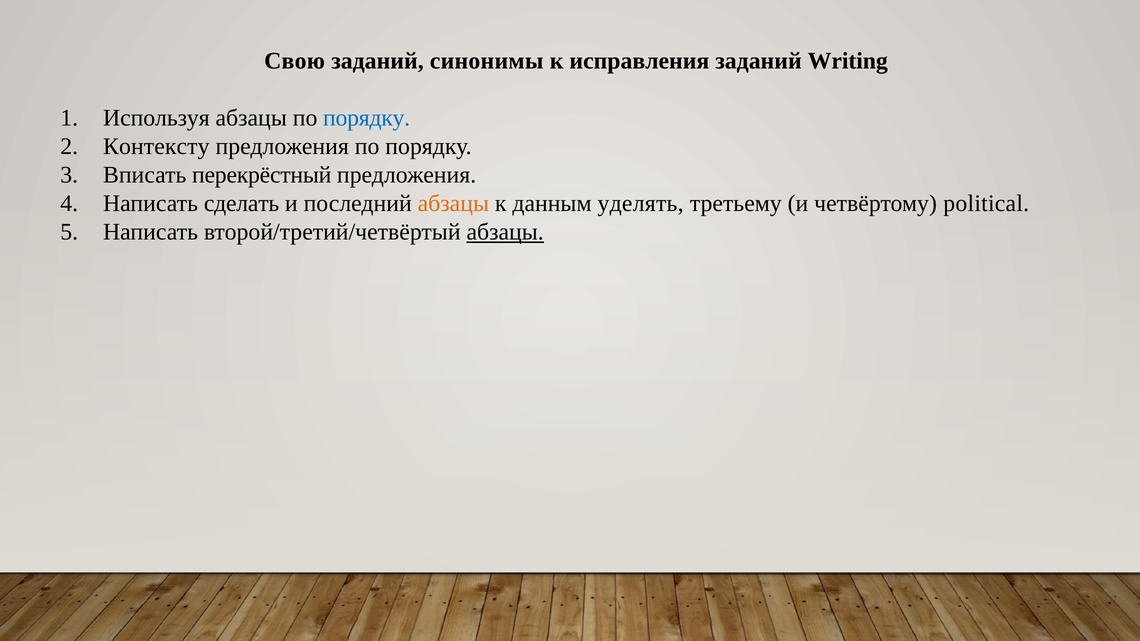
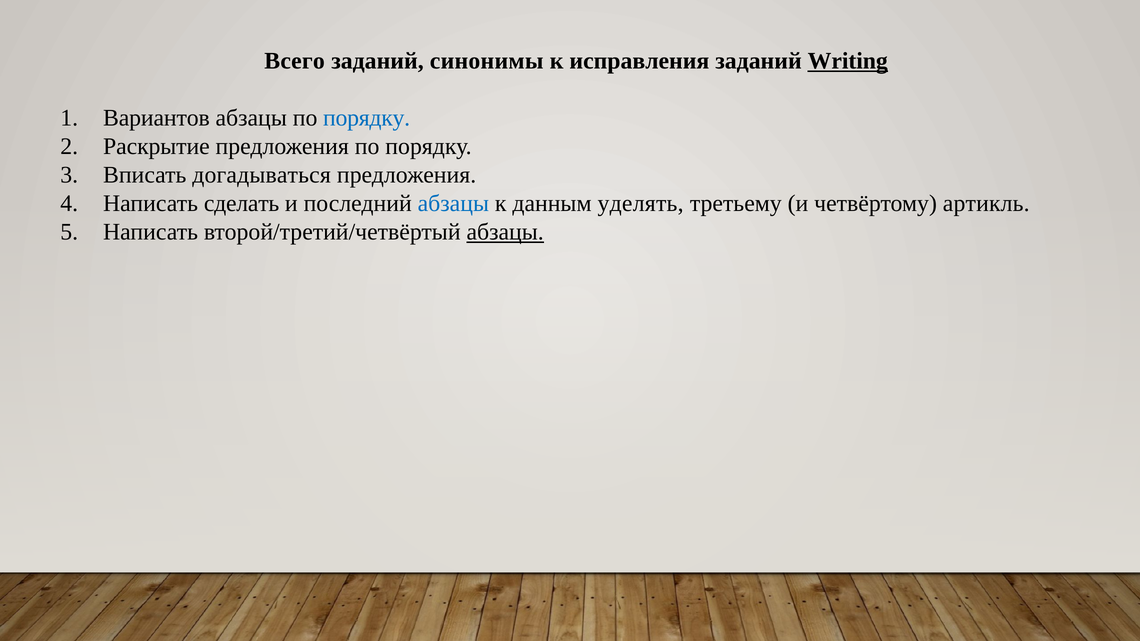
Свою: Свою -> Всего
Writing underline: none -> present
Используя: Используя -> Вариантов
Контексту: Контексту -> Раскрытие
перекрёстный: перекрёстный -> догадываться
абзацы at (453, 204) colour: orange -> blue
political: political -> артикль
